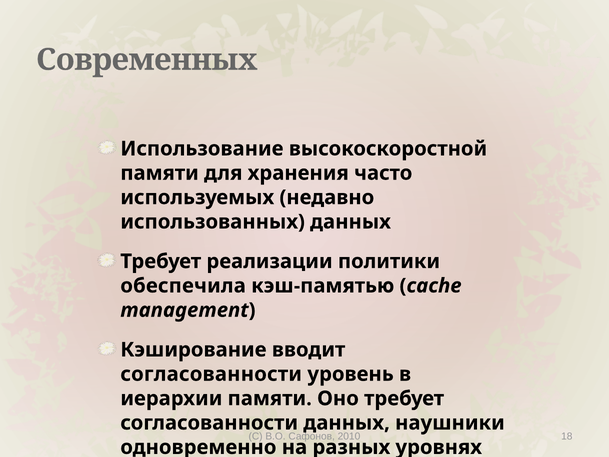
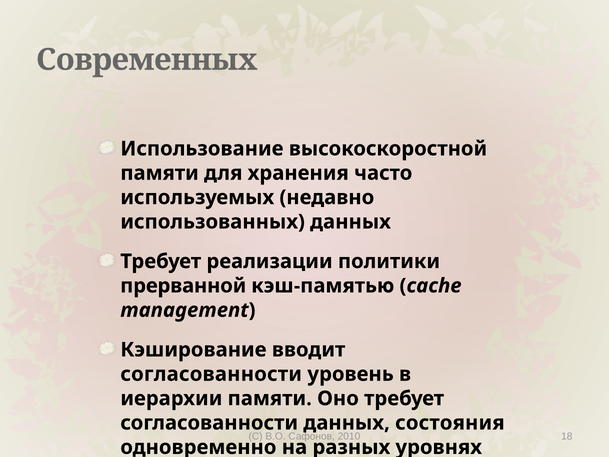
обеспечила: обеспечила -> прерванной
наушники: наушники -> состояния
